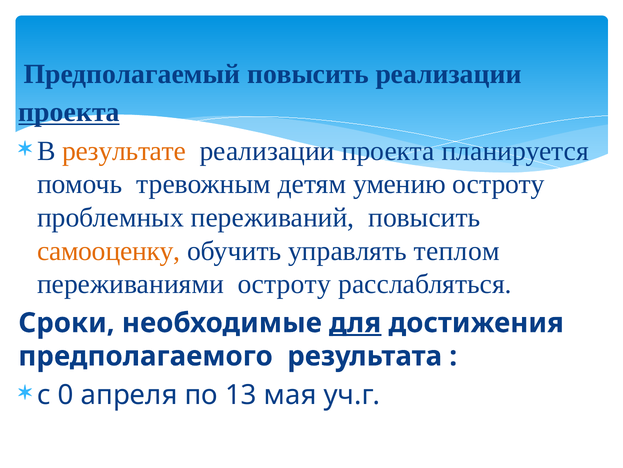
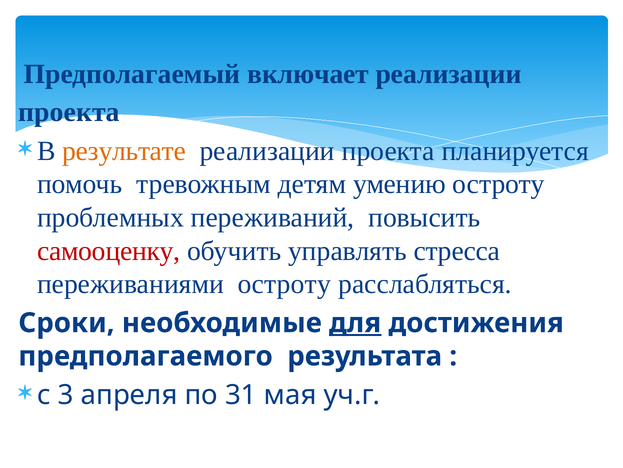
Предполагаемый повысить: повысить -> включает
проекта at (69, 112) underline: present -> none
самооценку colour: orange -> red
теплом: теплом -> стресса
0: 0 -> 3
13: 13 -> 31
